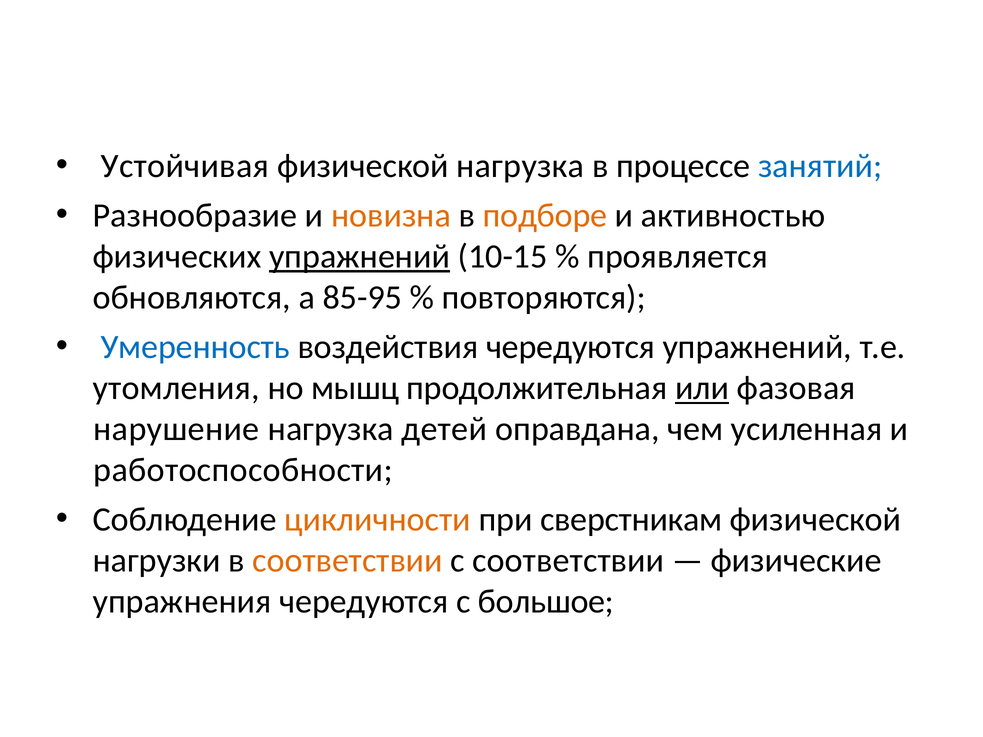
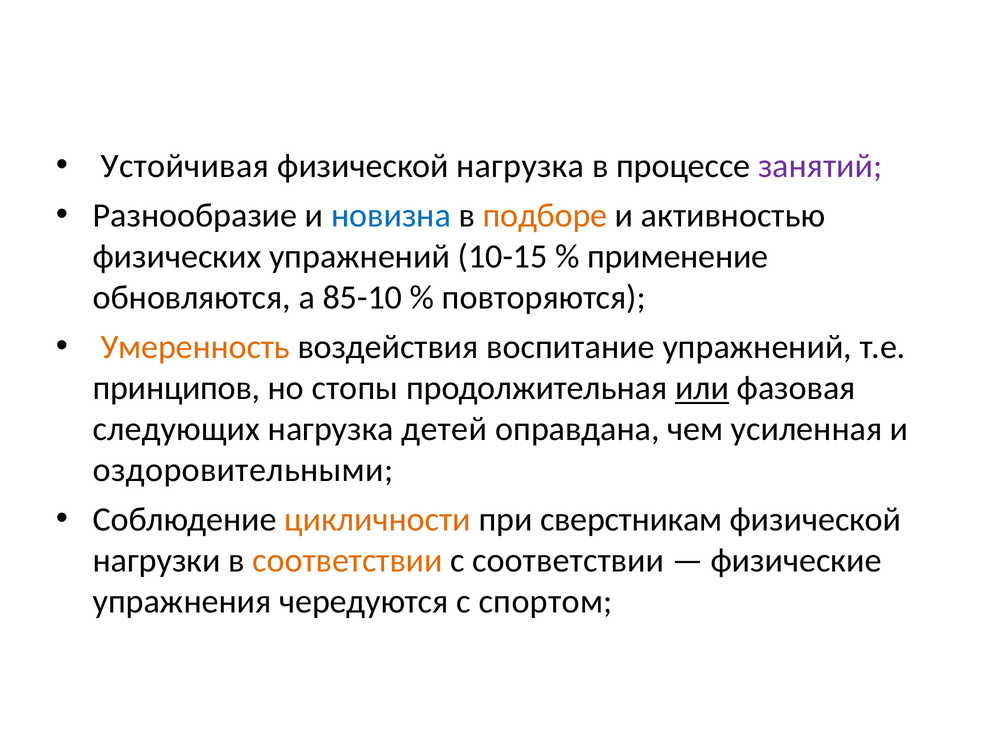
занятий colour: blue -> purple
новизна colour: orange -> blue
упражнений at (360, 257) underline: present -> none
проявляется: проявляется -> применение
85-95: 85-95 -> 85-10
Умеренность colour: blue -> orange
воздействия чередуются: чередуются -> воспитание
утомления: утомления -> принципов
мышц: мышц -> стопы
нарушение: нарушение -> следующих
работоспособности: работоспособности -> оздоровительными
большое: большое -> спортом
